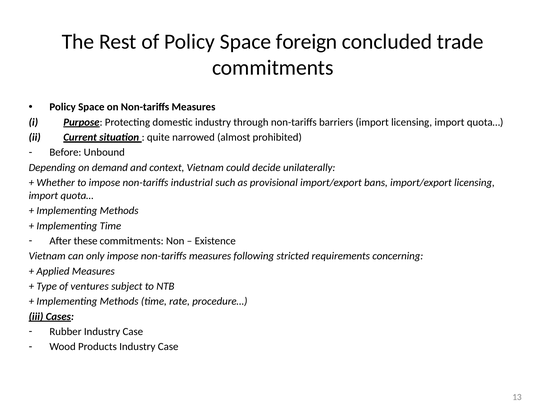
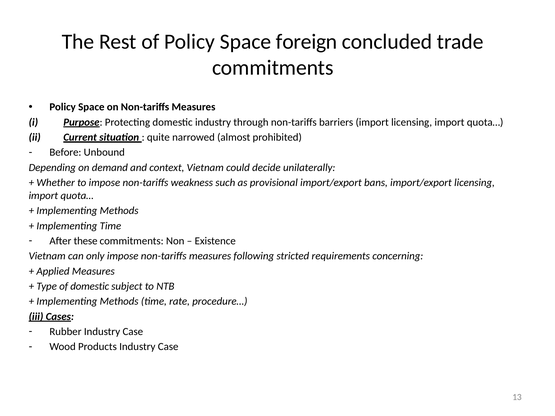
industrial: industrial -> weakness
of ventures: ventures -> domestic
